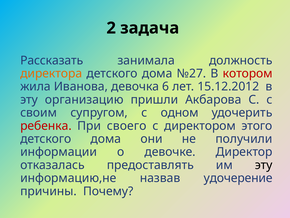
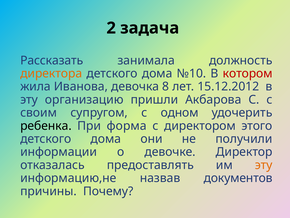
№27: №27 -> №10
6: 6 -> 8
ребенка colour: red -> black
своего: своего -> форма
эту at (264, 165) colour: black -> orange
удочерение: удочерение -> документов
